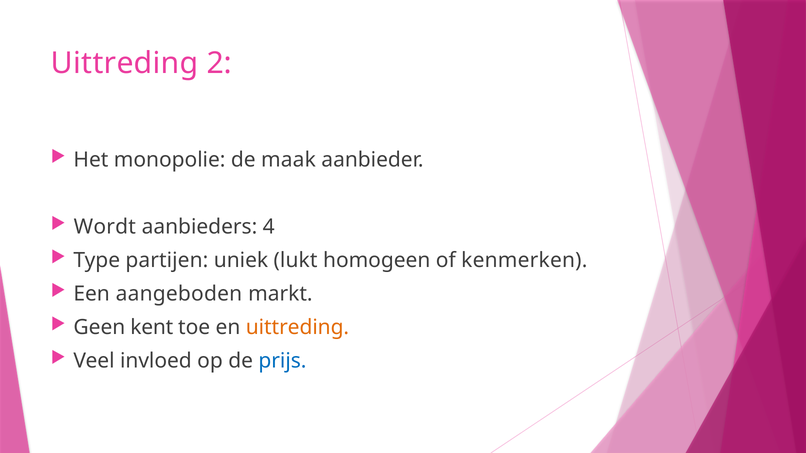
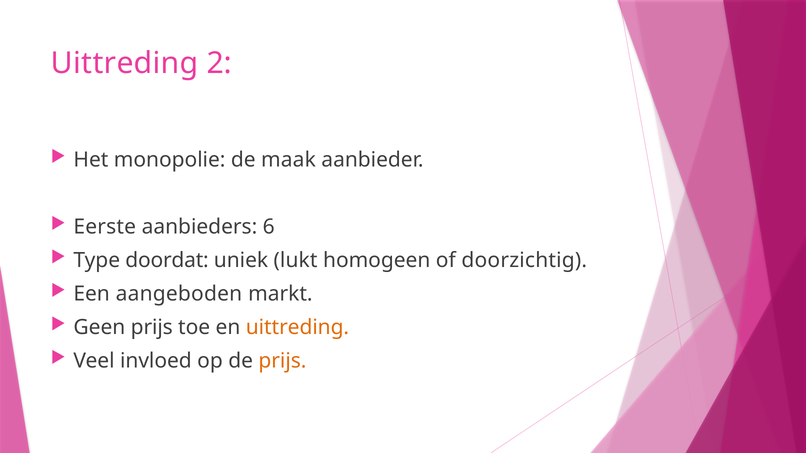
Wordt: Wordt -> Eerste
4: 4 -> 6
partijen: partijen -> doordat
kenmerken: kenmerken -> doorzichtig
Geen kent: kent -> prijs
prijs at (282, 361) colour: blue -> orange
